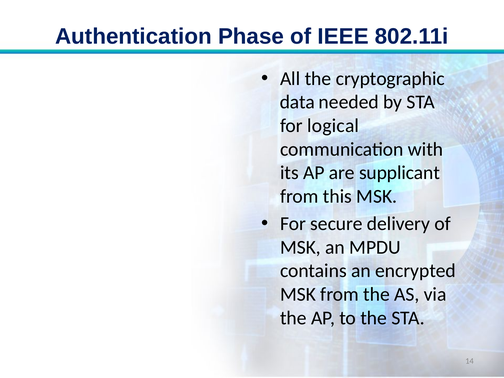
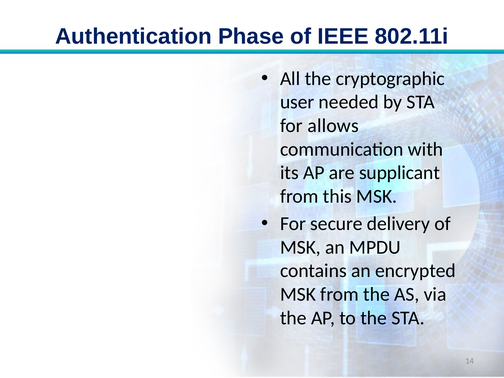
data: data -> user
logical: logical -> allows
